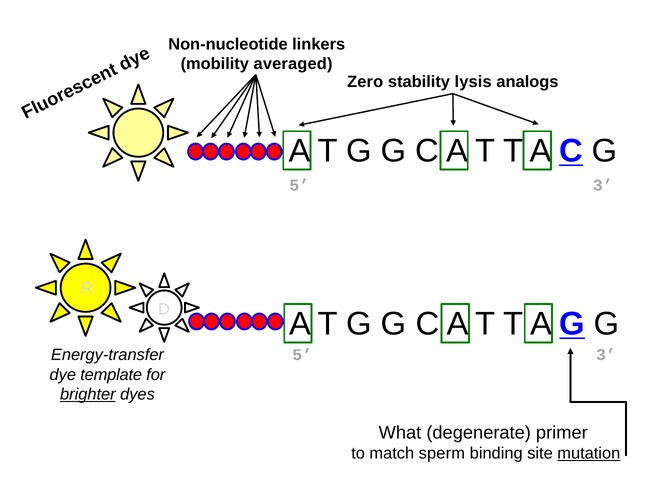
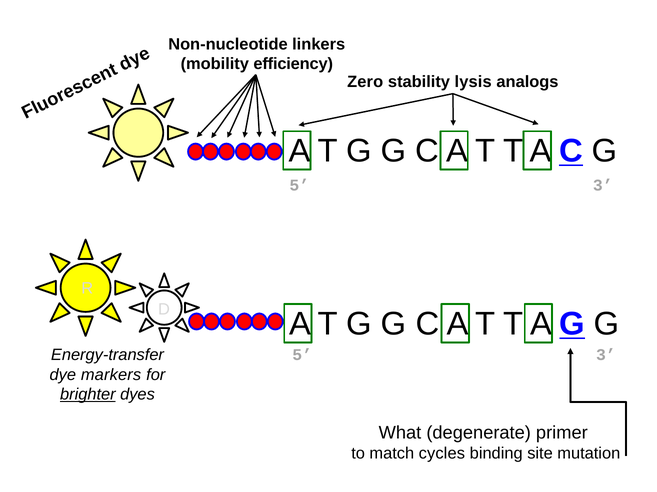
averaged: averaged -> efficiency
template: template -> markers
sperm: sperm -> cycles
mutation underline: present -> none
